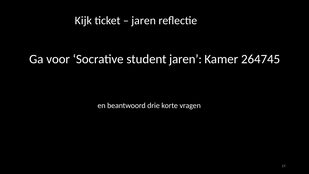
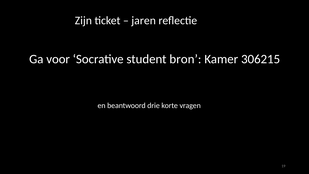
Kijk: Kijk -> Zijn
student jaren: jaren -> bron
264745: 264745 -> 306215
